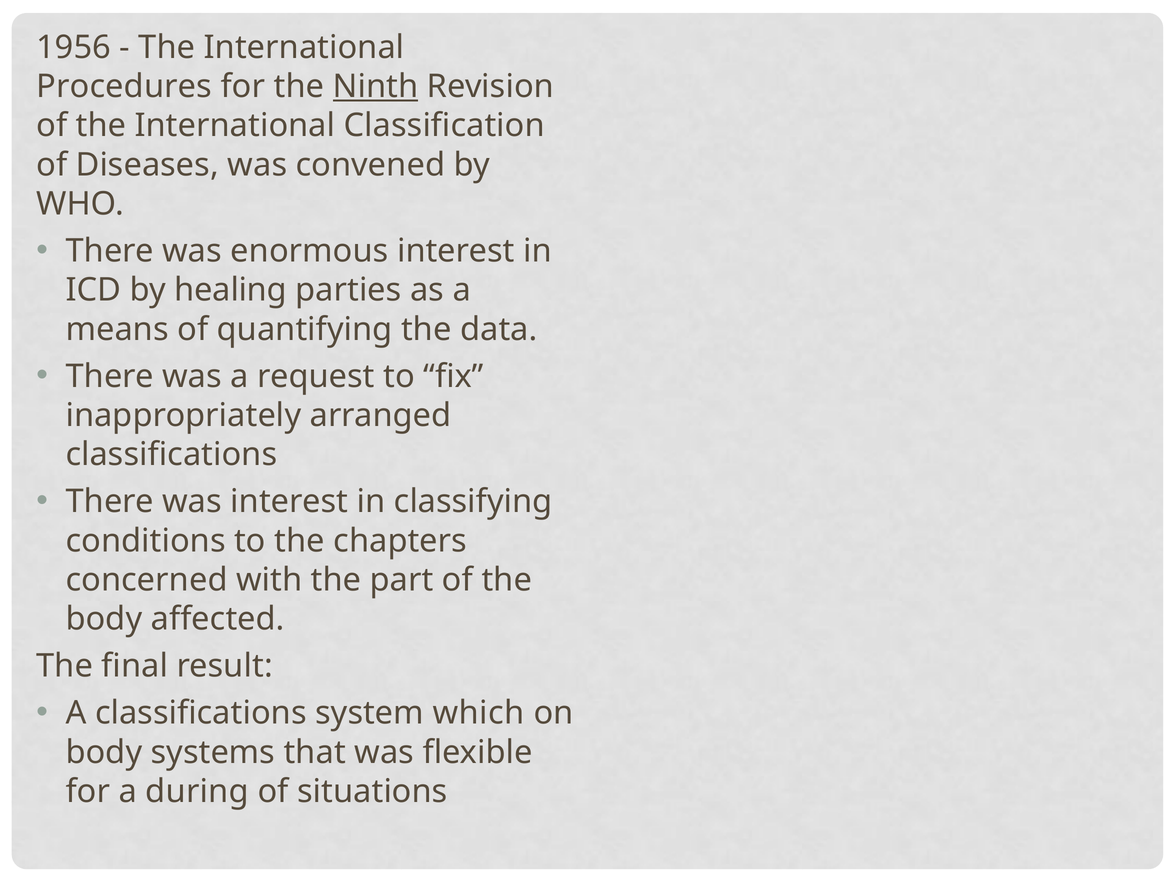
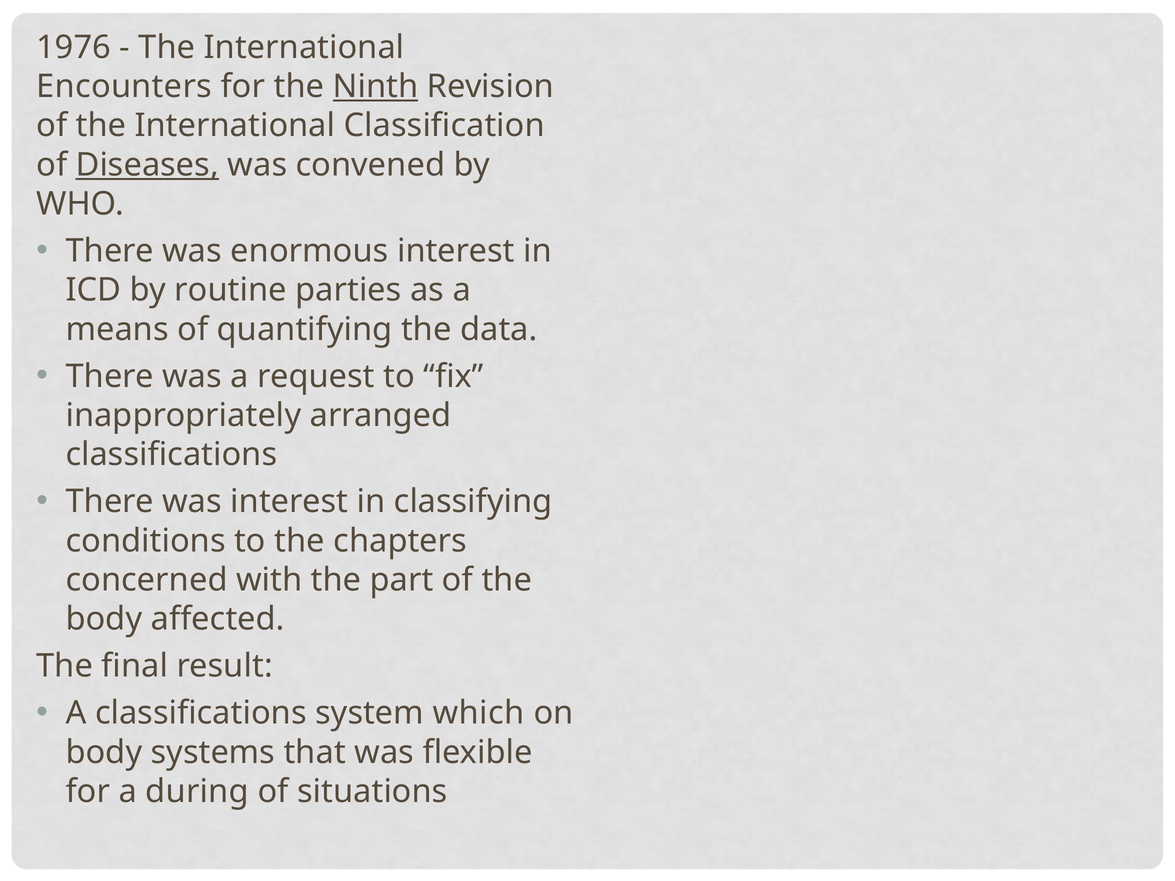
1956: 1956 -> 1976
Procedures: Procedures -> Encounters
Diseases underline: none -> present
healing: healing -> routine
